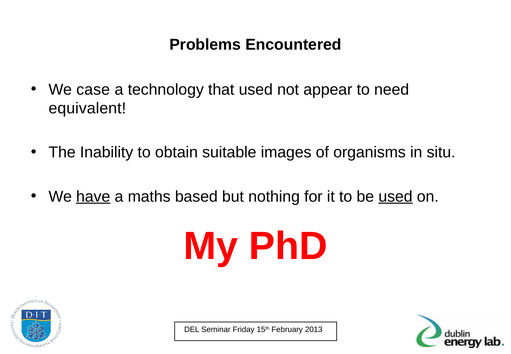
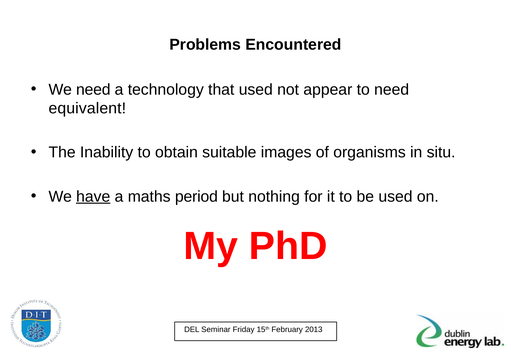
We case: case -> need
based: based -> period
used at (395, 196) underline: present -> none
